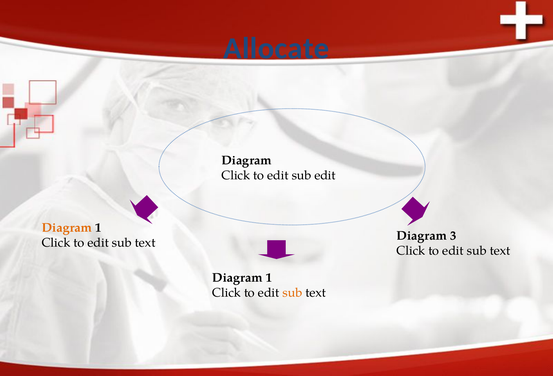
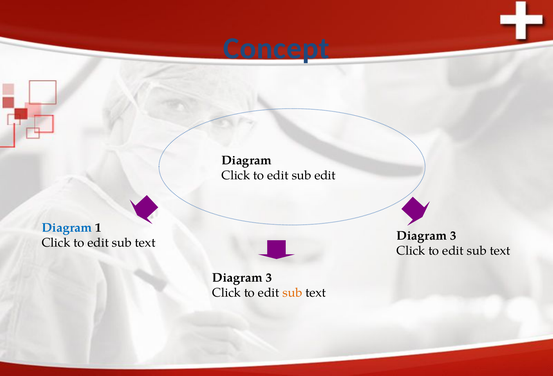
Allocate: Allocate -> Concept
Diagram at (67, 228) colour: orange -> blue
1 at (269, 278): 1 -> 3
